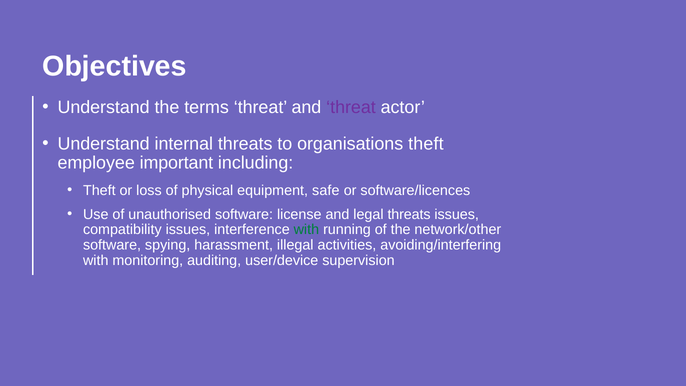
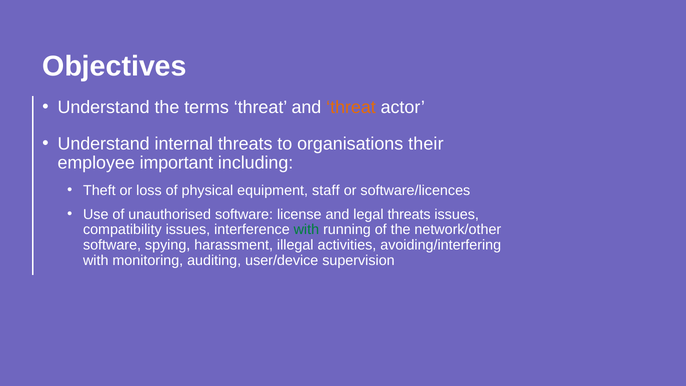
threat at (351, 107) colour: purple -> orange
organisations theft: theft -> their
safe: safe -> staff
